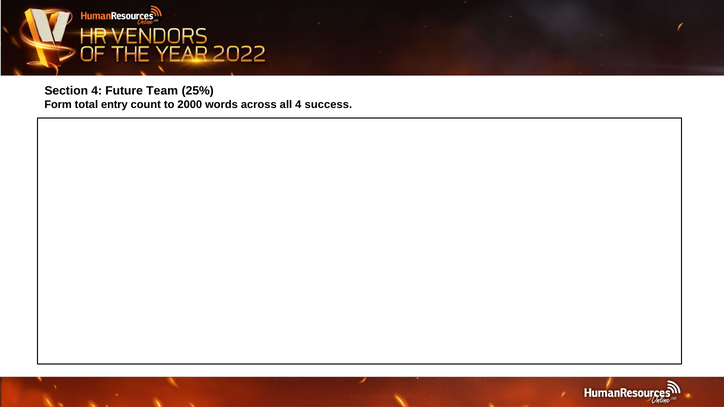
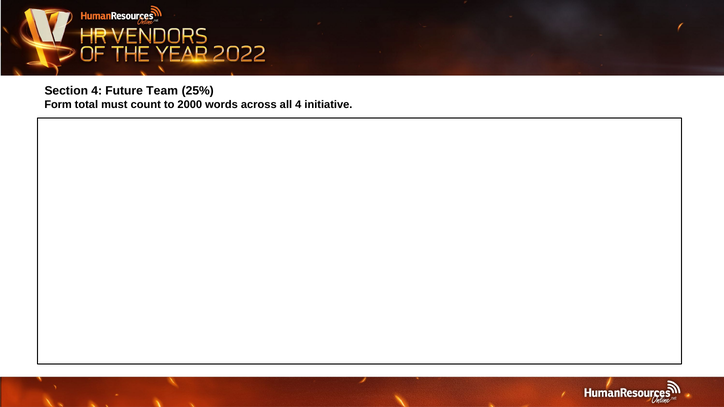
entry: entry -> must
success: success -> initiative
